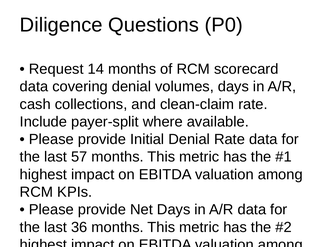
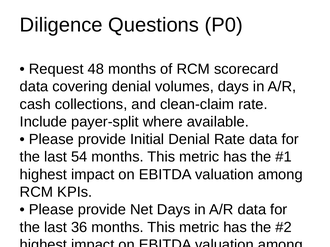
14: 14 -> 48
57: 57 -> 54
